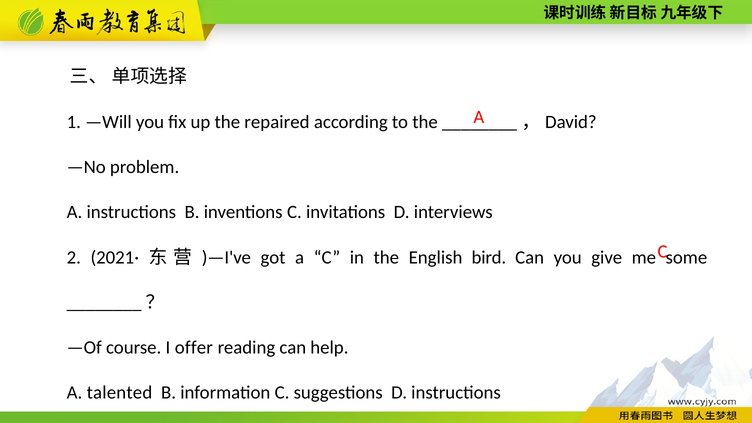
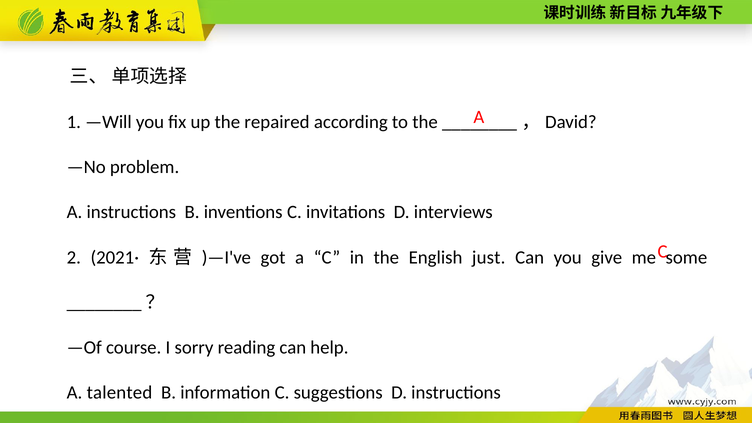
bird: bird -> just
offer: offer -> sorry
